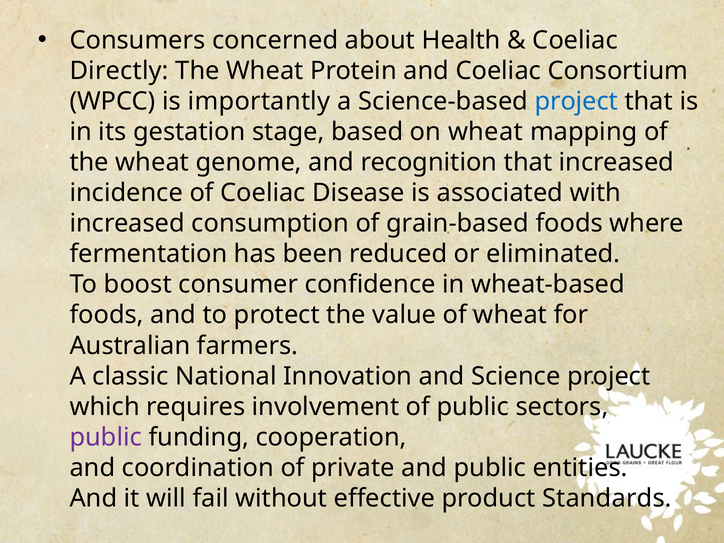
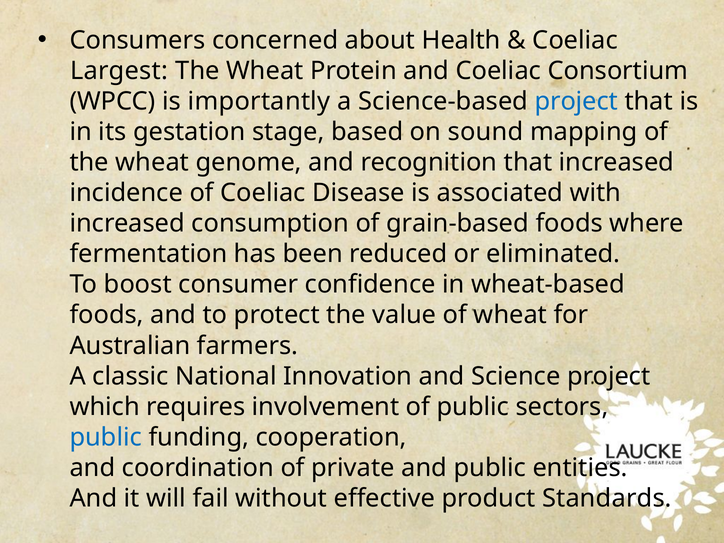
Directly: Directly -> Largest
on wheat: wheat -> sound
public at (106, 437) colour: purple -> blue
